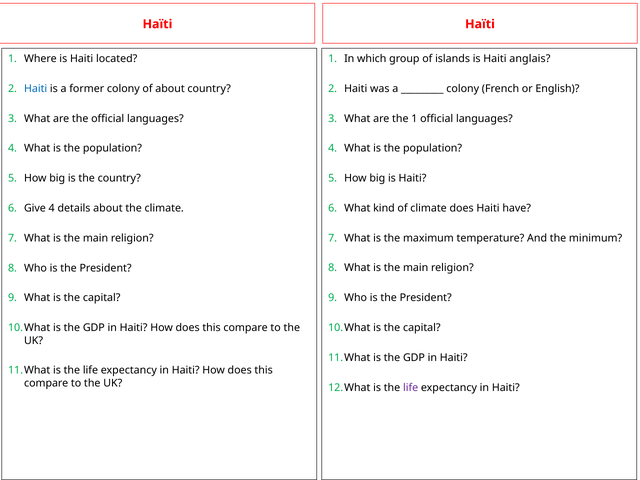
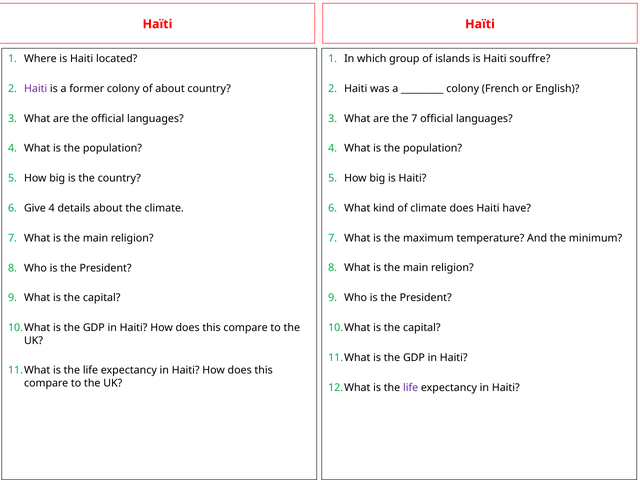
anglais: anglais -> souffre
Haiti at (36, 89) colour: blue -> purple
the 1: 1 -> 7
